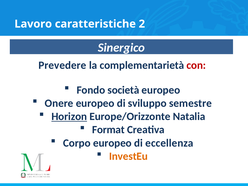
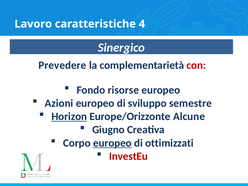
2: 2 -> 4
società: società -> risorse
Onere: Onere -> Azioni
Natalia: Natalia -> Alcune
Format: Format -> Giugno
europeo at (112, 143) underline: none -> present
eccellenza: eccellenza -> ottimizzati
InvestEu colour: orange -> red
